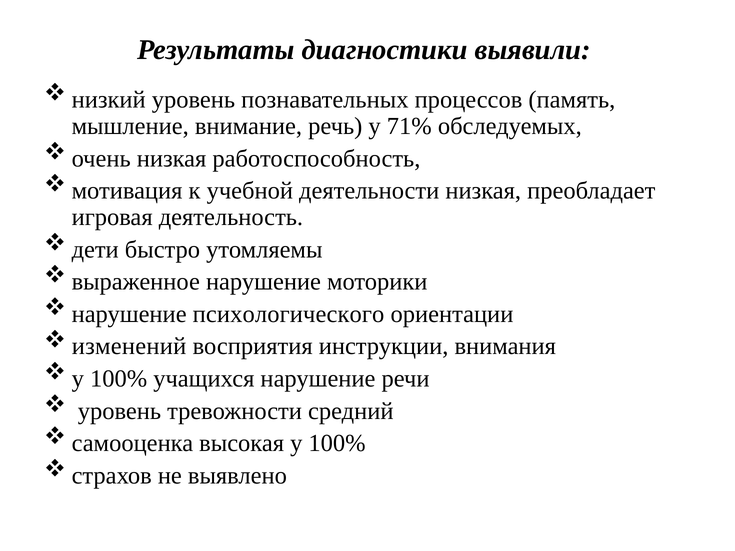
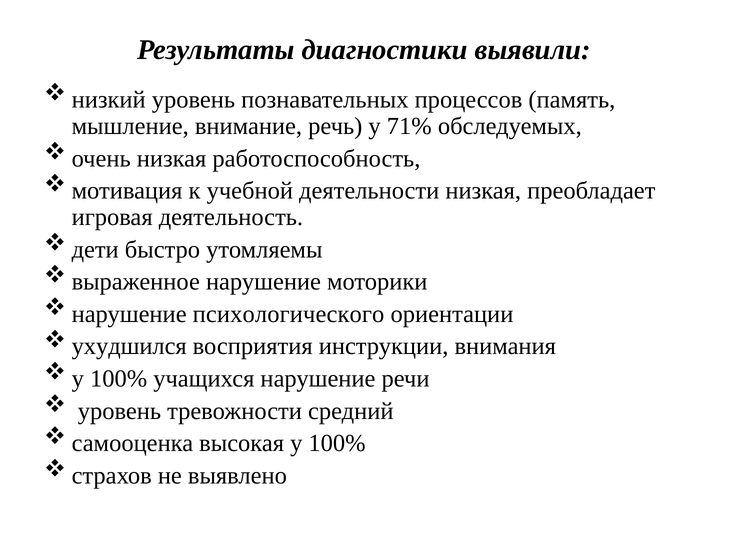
изменений: изменений -> ухудшился
